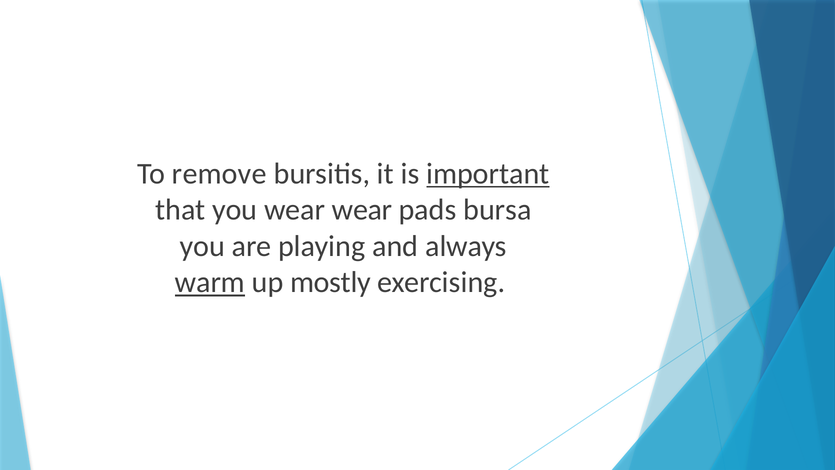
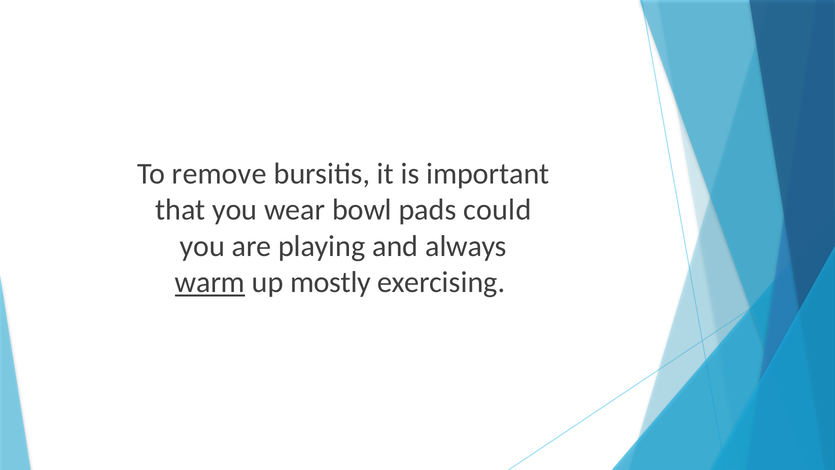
important underline: present -> none
wear wear: wear -> bowl
bursa: bursa -> could
